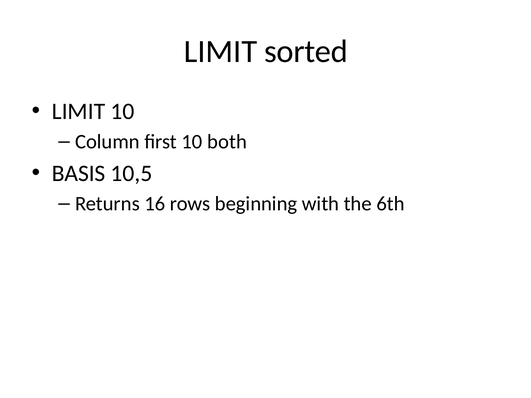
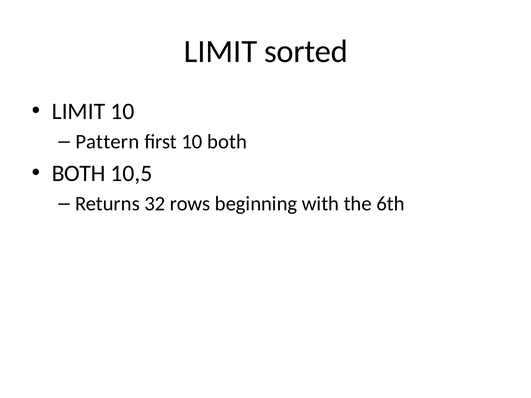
Column: Column -> Pattern
BASIS at (79, 173): BASIS -> BOTH
16: 16 -> 32
